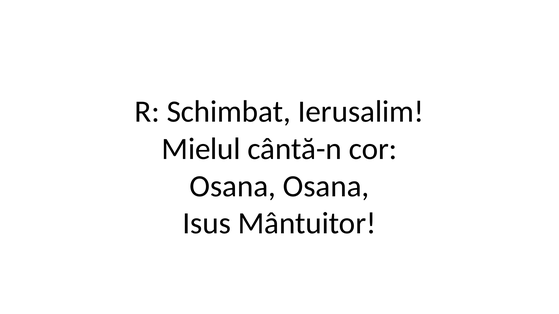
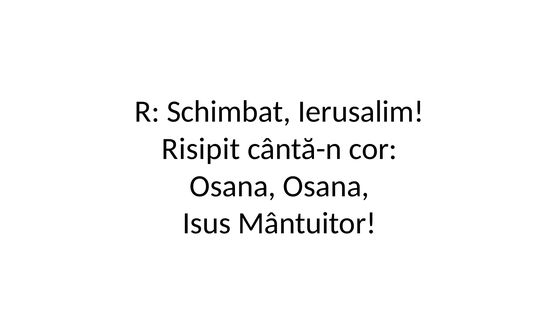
Mielul: Mielul -> Risipit
